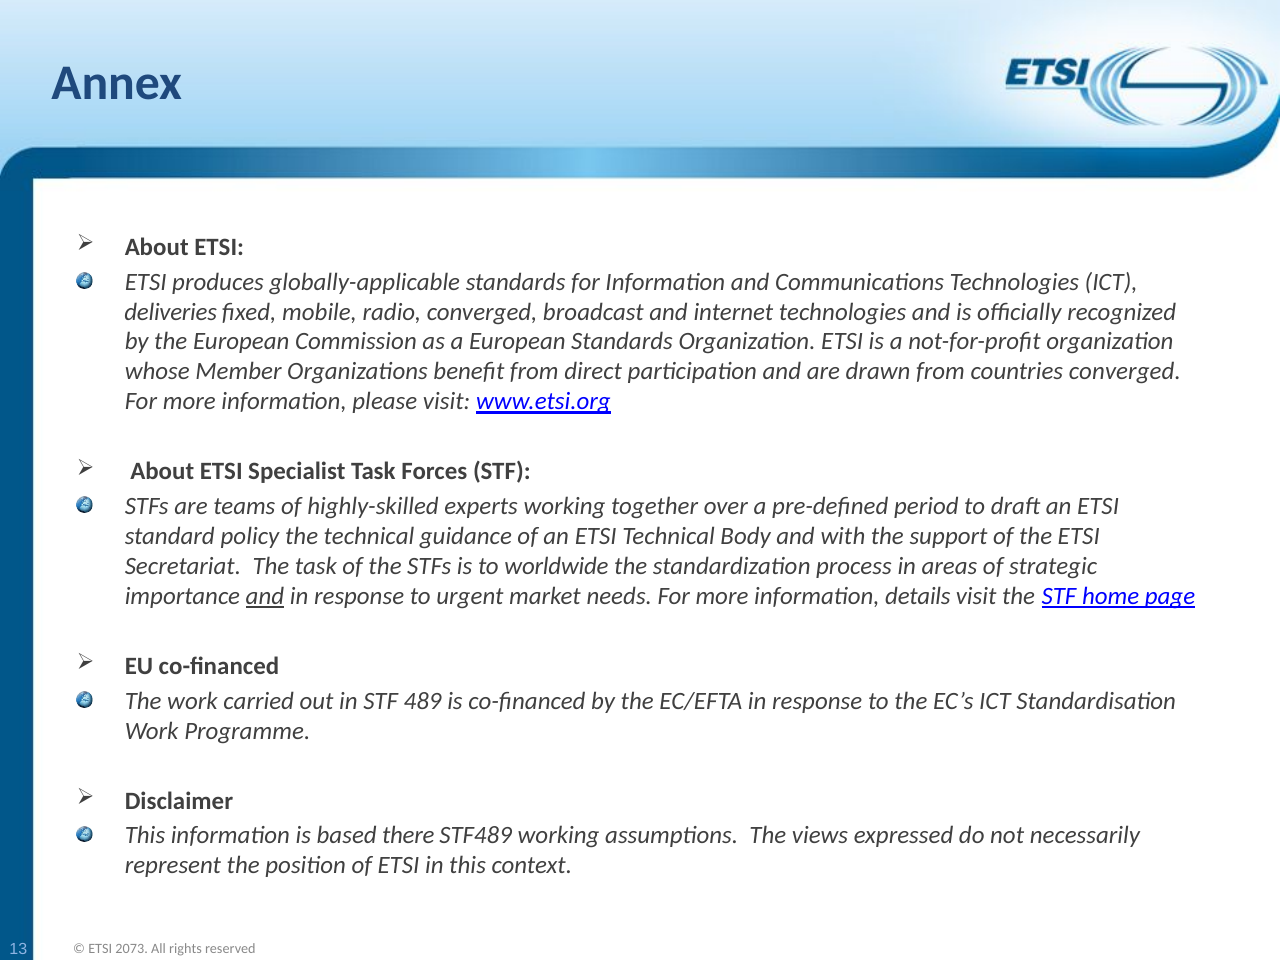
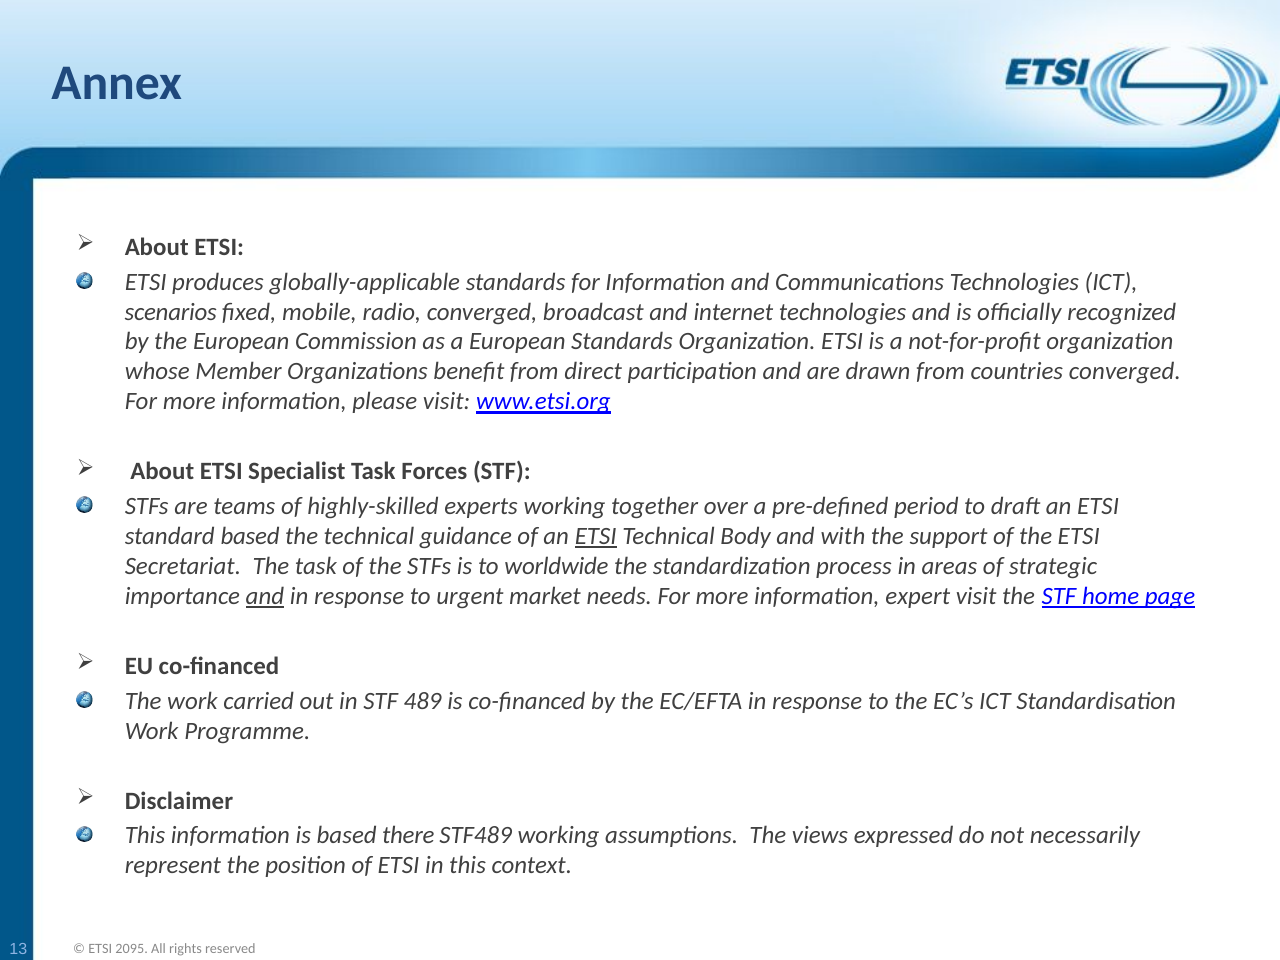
deliveries: deliveries -> scenarios
standard policy: policy -> based
ETSI at (596, 536) underline: none -> present
details: details -> expert
2073: 2073 -> 2095
